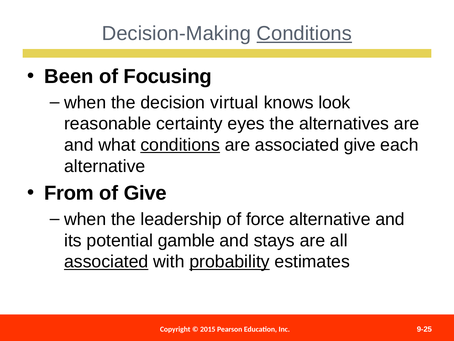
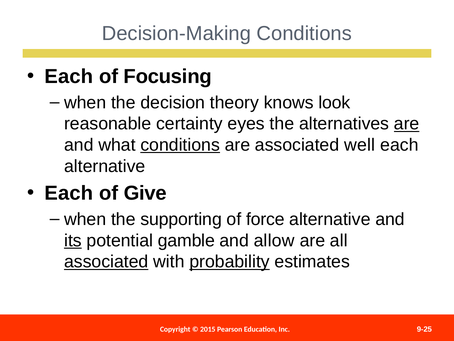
Conditions at (304, 34) underline: present -> none
Been at (69, 76): Been -> Each
virtual: virtual -> theory
are at (407, 124) underline: none -> present
associated give: give -> well
From at (69, 193): From -> Each
leadership: leadership -> supporting
its underline: none -> present
stays: stays -> allow
